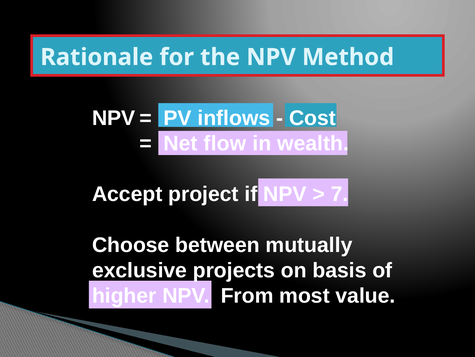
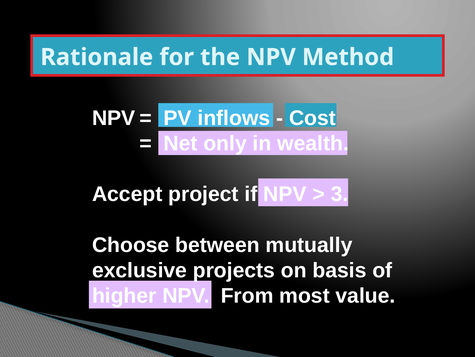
flow: flow -> only
7: 7 -> 3
